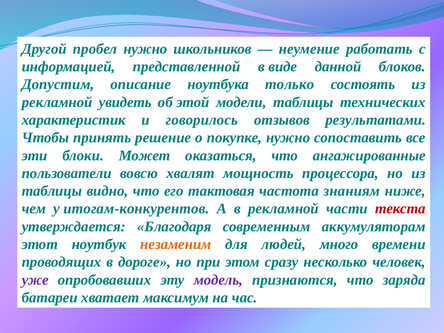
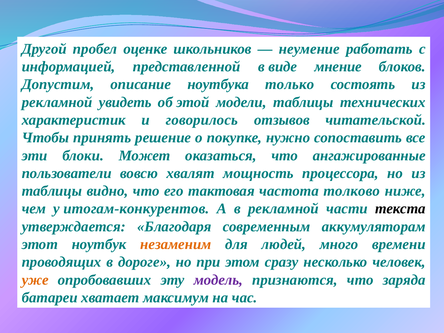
пробел нужно: нужно -> оценке
данной: данной -> мнение
результатами: результатами -> читательской
знаниям: знаниям -> толково
текста colour: red -> black
уже colour: purple -> orange
